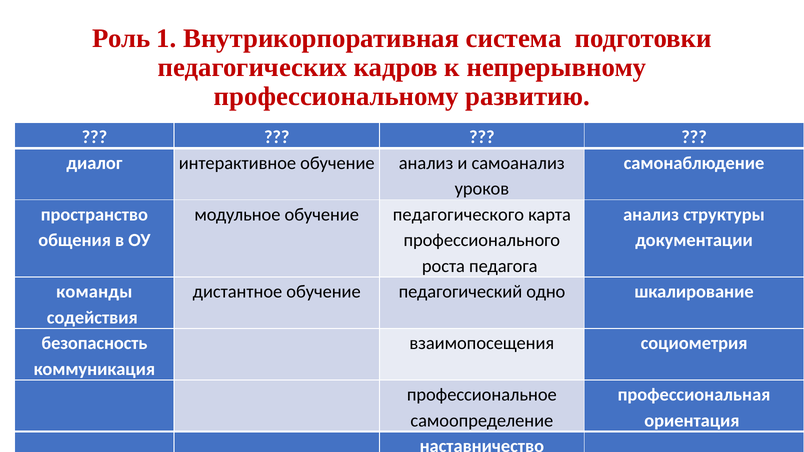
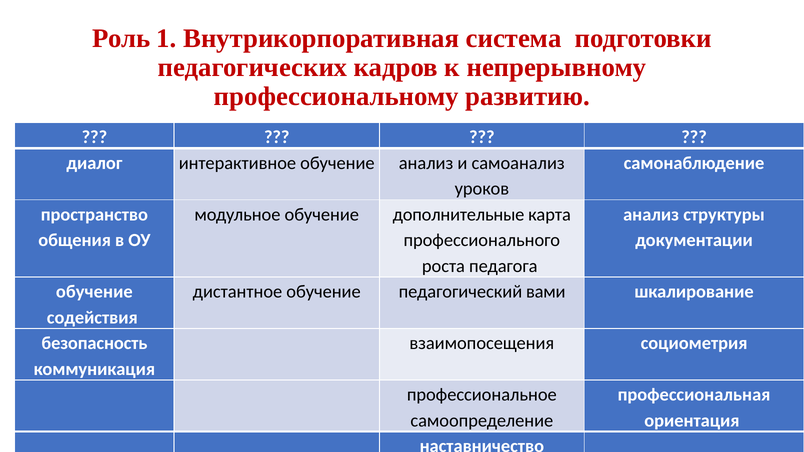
педагогического: педагогического -> дополнительные
команды at (94, 292): команды -> обучение
одно: одно -> вами
